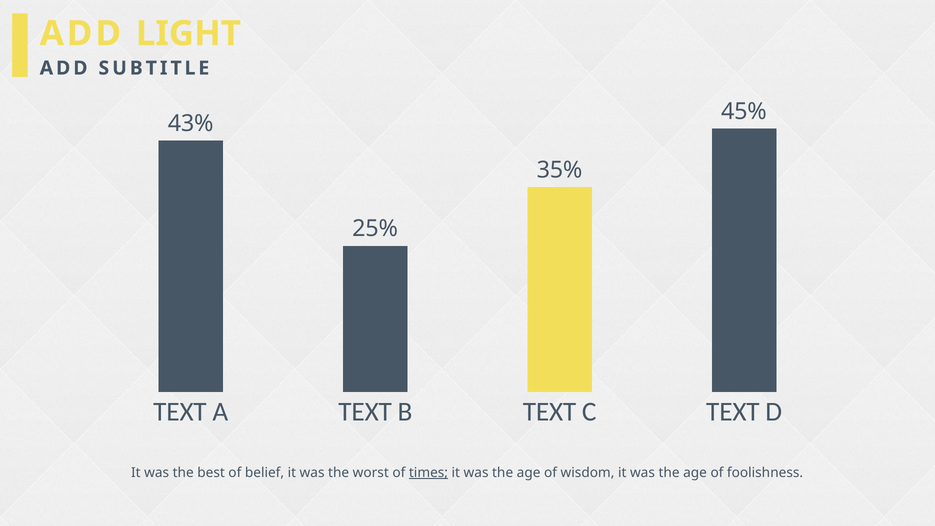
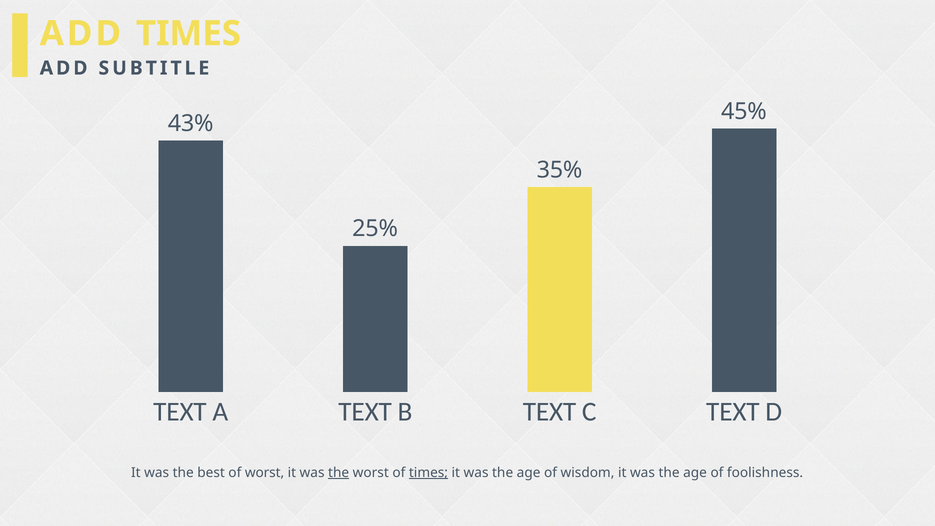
ADD LIGHT: LIGHT -> TIMES
of belief: belief -> worst
the at (339, 473) underline: none -> present
